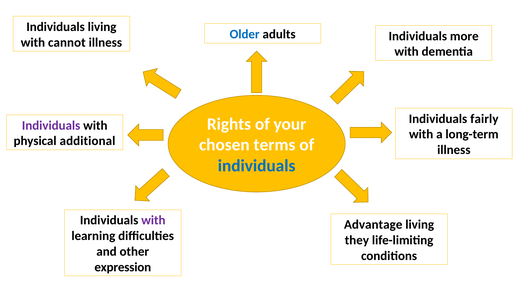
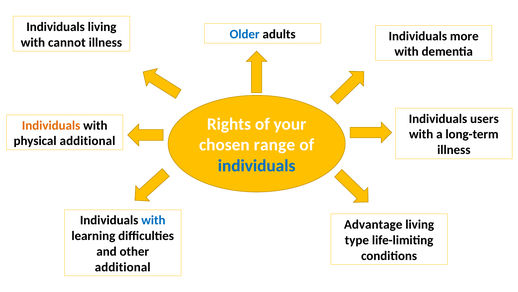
fairly: fairly -> users
Individuals at (51, 125) colour: purple -> orange
terms: terms -> range
with at (153, 220) colour: purple -> blue
they: they -> type
expression at (123, 266): expression -> additional
